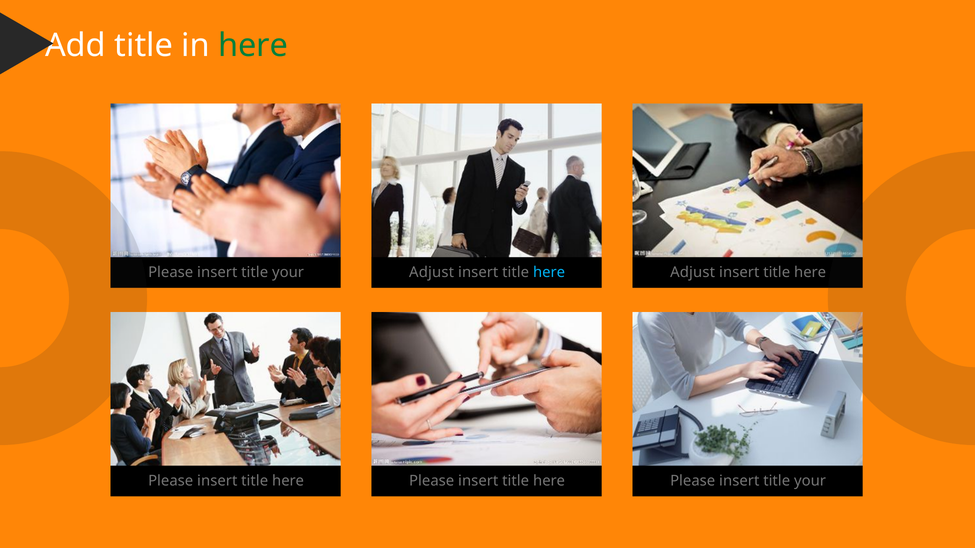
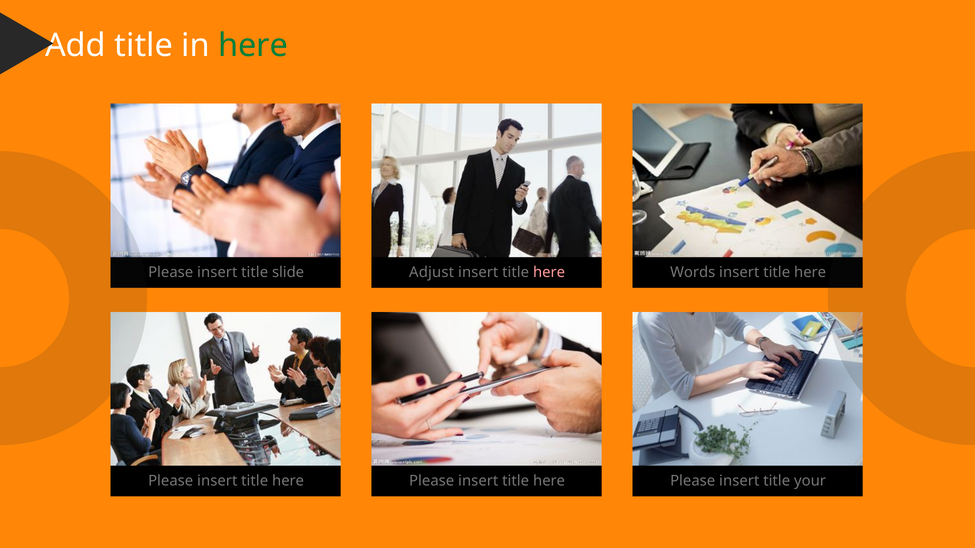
your at (288, 273): your -> slide
here at (549, 273) colour: light blue -> pink
Adjust at (693, 273): Adjust -> Words
